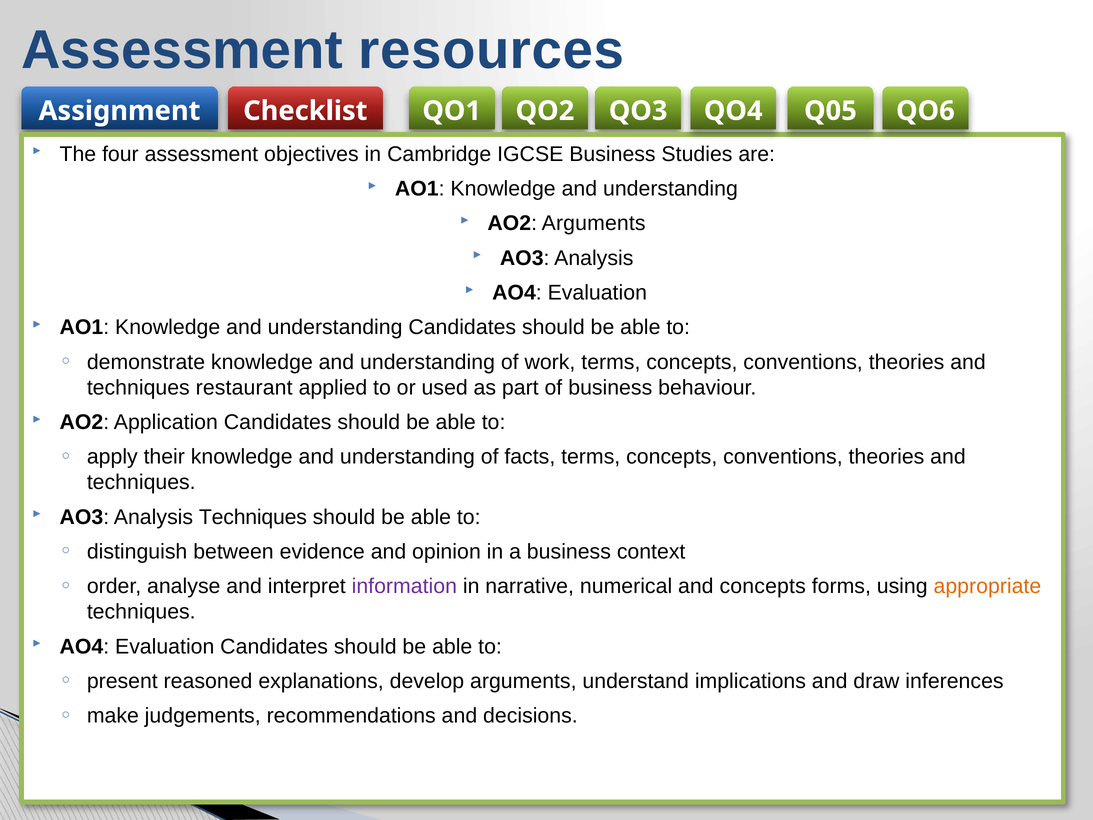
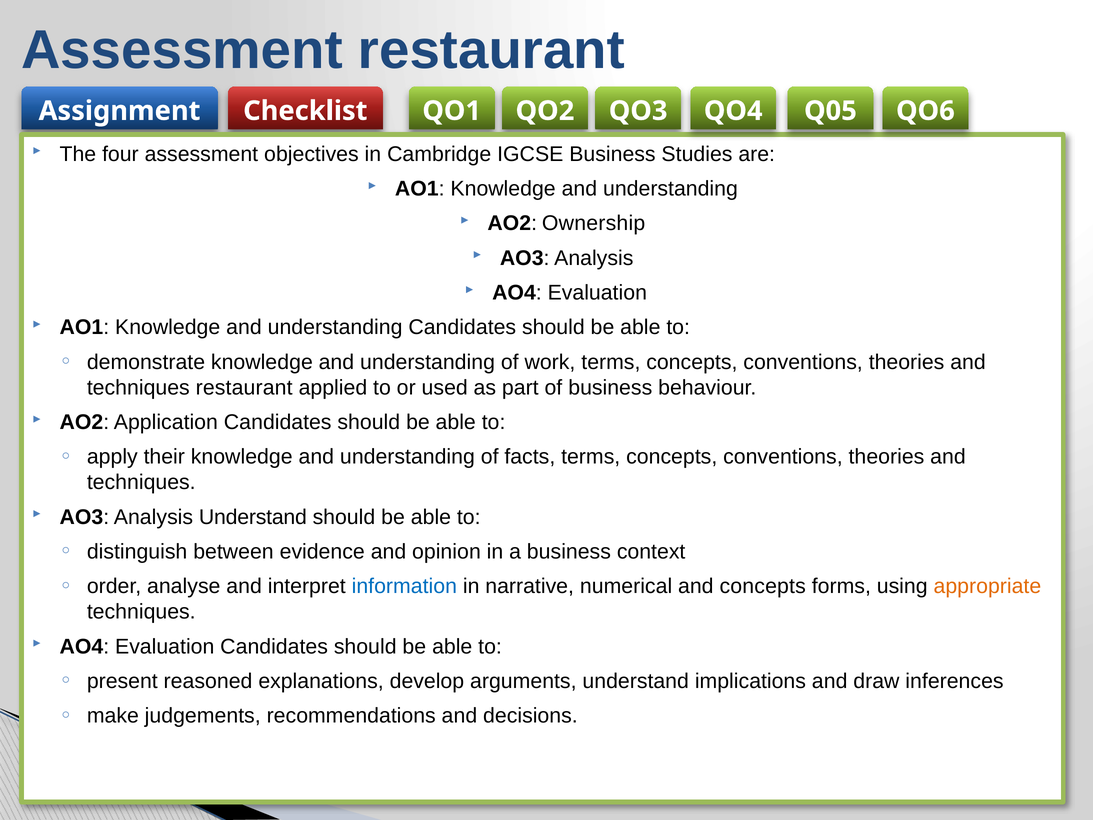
Assessment resources: resources -> restaurant
AO2 Arguments: Arguments -> Ownership
Analysis Techniques: Techniques -> Understand
information colour: purple -> blue
